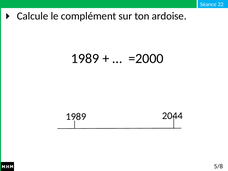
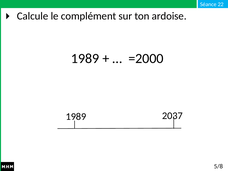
2044: 2044 -> 2037
